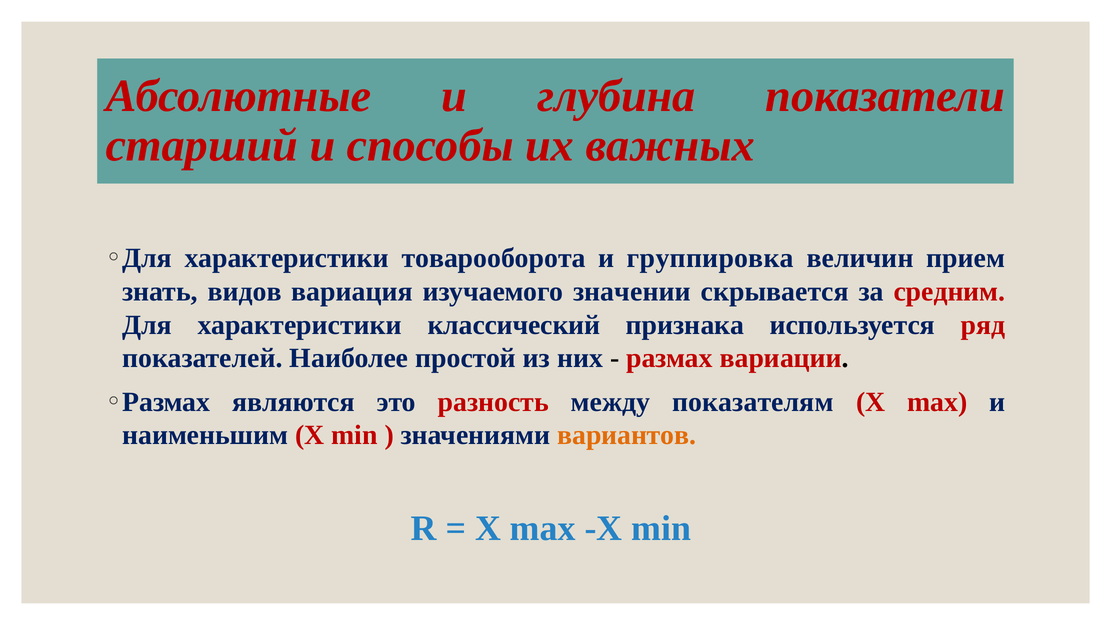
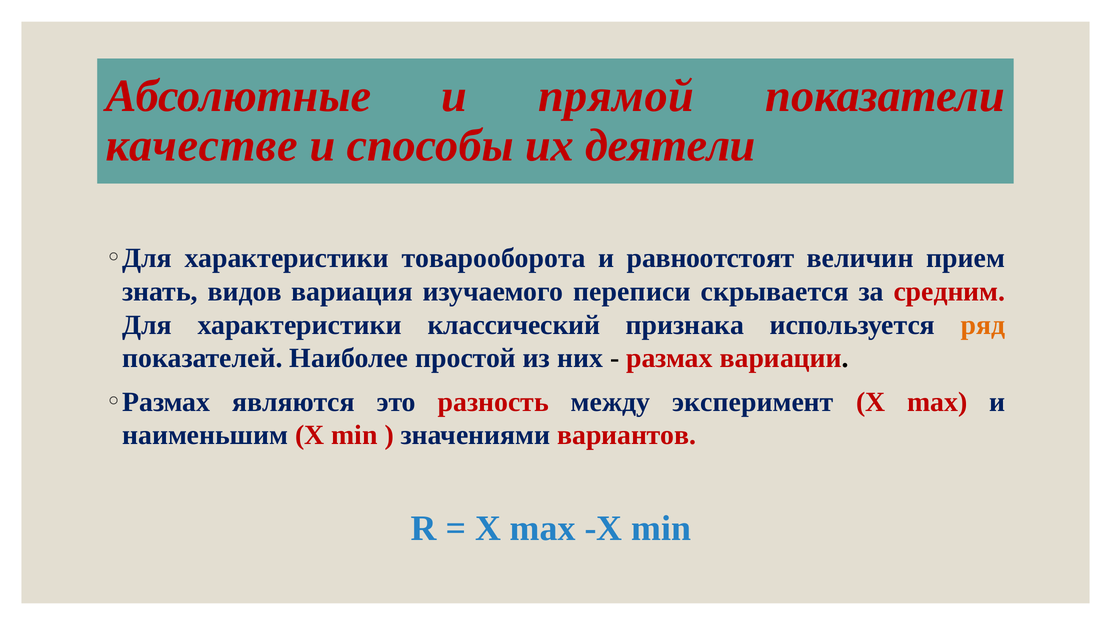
глубина: глубина -> прямой
старший: старший -> качестве
важных: важных -> деятели
группировка: группировка -> равноотстоят
значении: значении -> переписи
ряд colour: red -> orange
показателям: показателям -> эксперимент
вариантов colour: orange -> red
